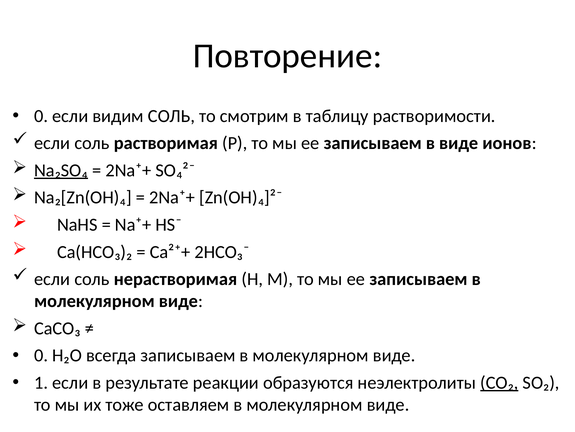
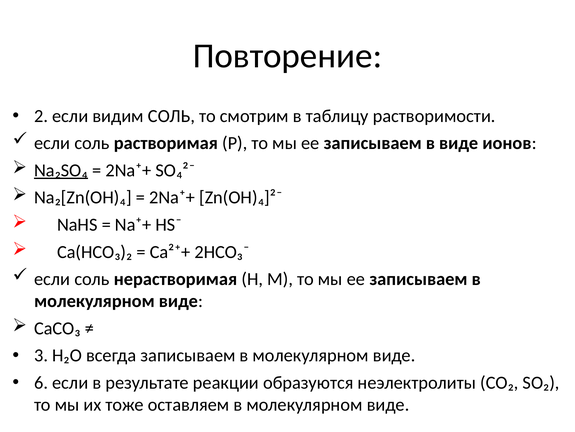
0 at (41, 116): 0 -> 2
0 at (41, 355): 0 -> 3
1: 1 -> 6
CO₂ underline: present -> none
